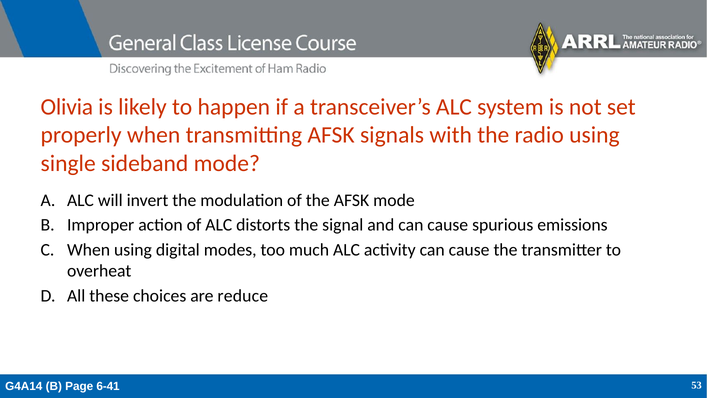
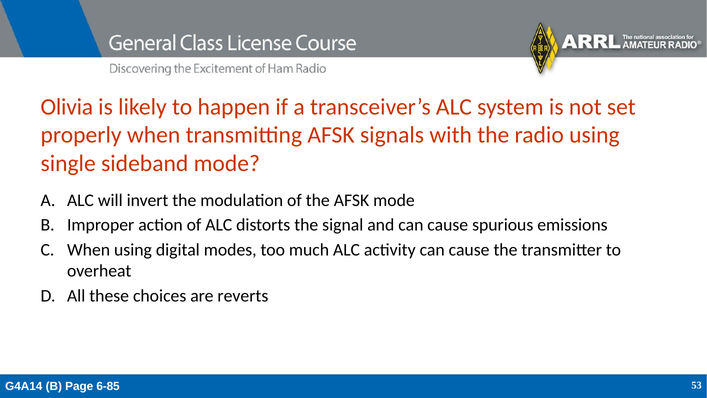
reduce: reduce -> reverts
6-41: 6-41 -> 6-85
